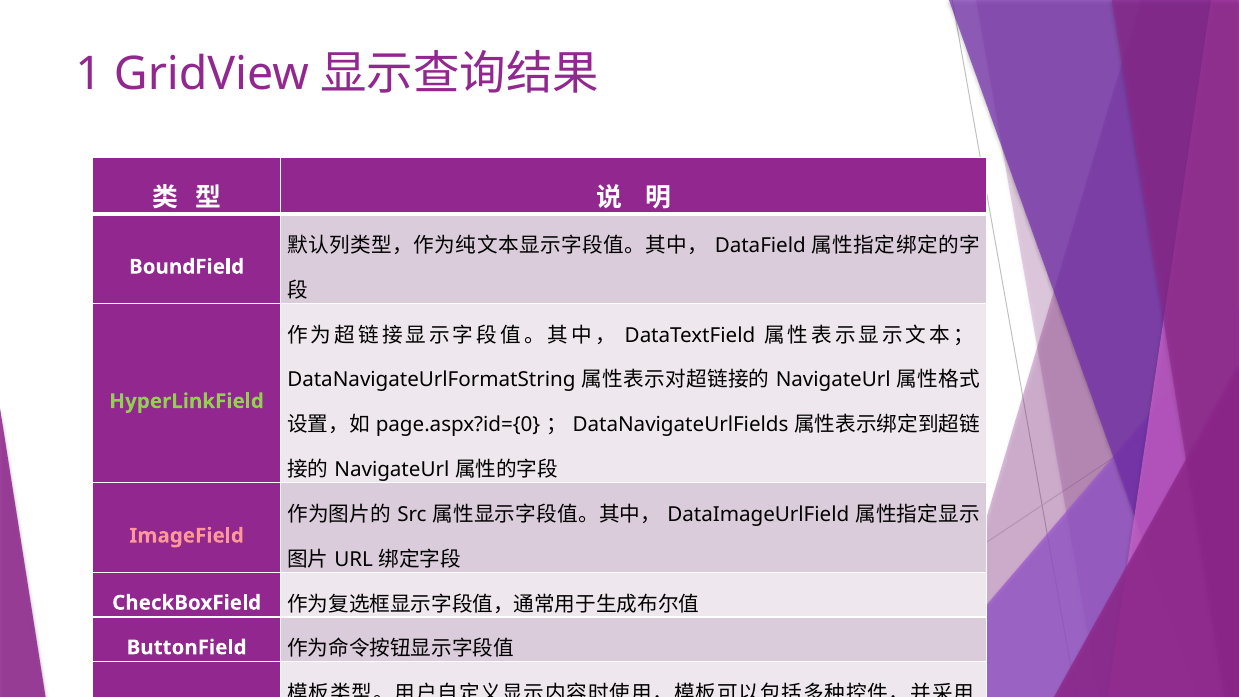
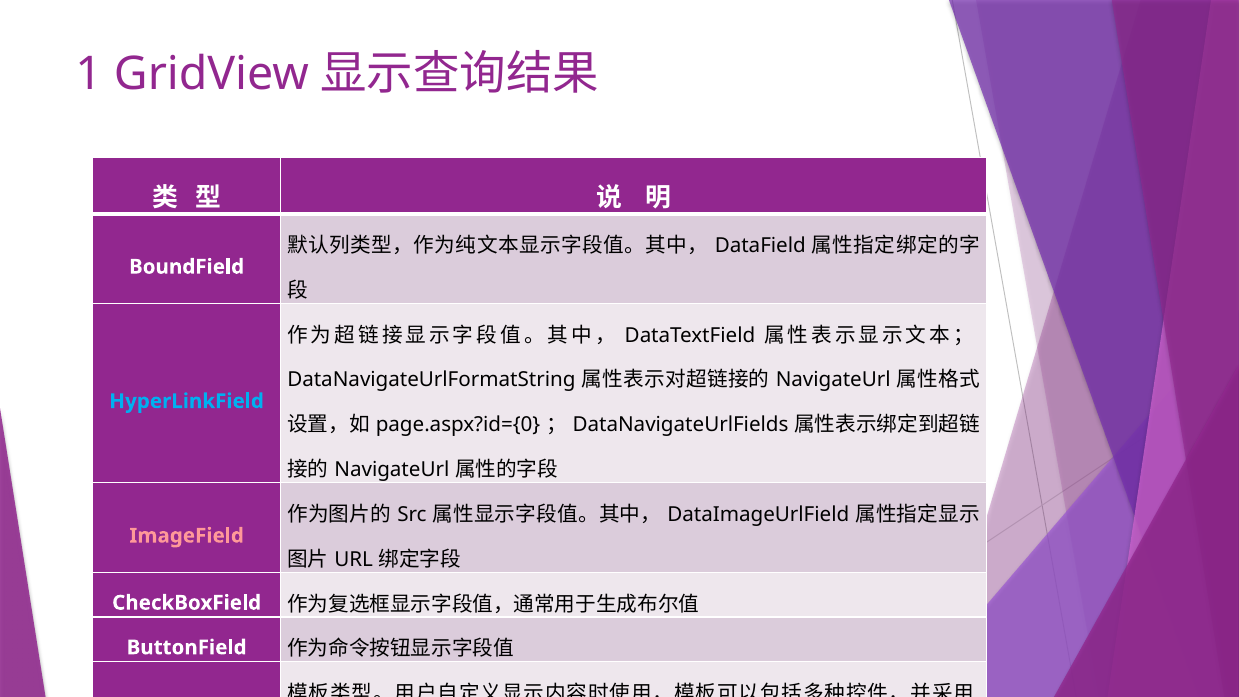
HyperLinkField colour: light green -> light blue
